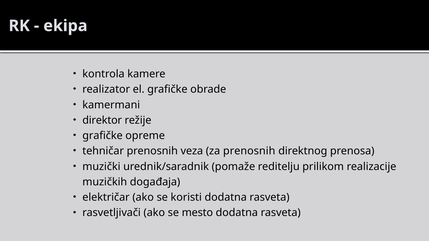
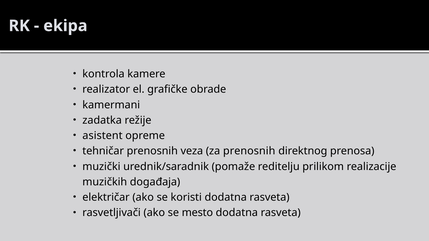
direktor: direktor -> zadatka
grafičke at (103, 136): grafičke -> asistent
